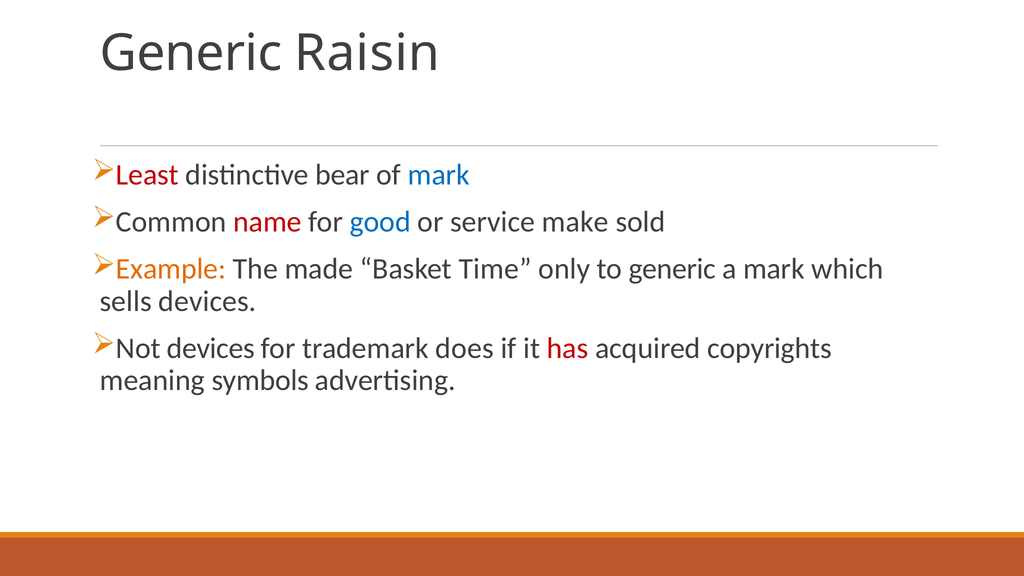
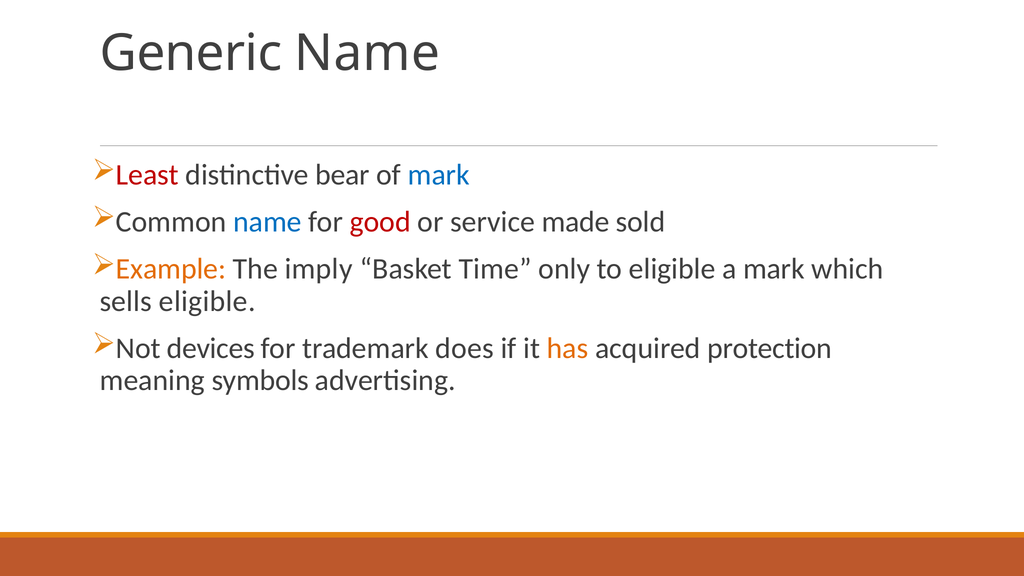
Generic Raisin: Raisin -> Name
name at (267, 222) colour: red -> blue
good colour: blue -> red
make: make -> made
made: made -> imply
to generic: generic -> eligible
sells devices: devices -> eligible
has colour: red -> orange
copyrights: copyrights -> protection
